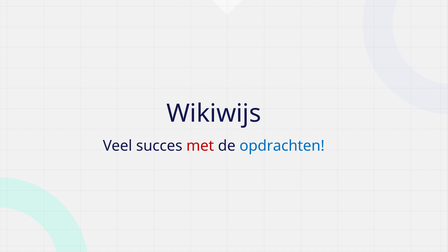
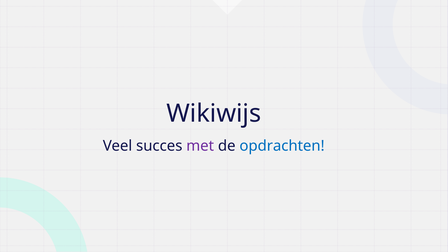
met colour: red -> purple
